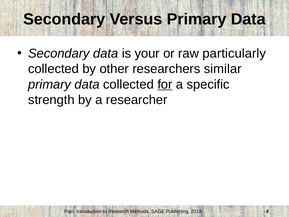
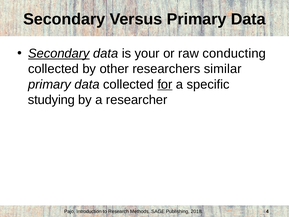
Secondary at (59, 53) underline: none -> present
particularly: particularly -> conducting
strength: strength -> studying
